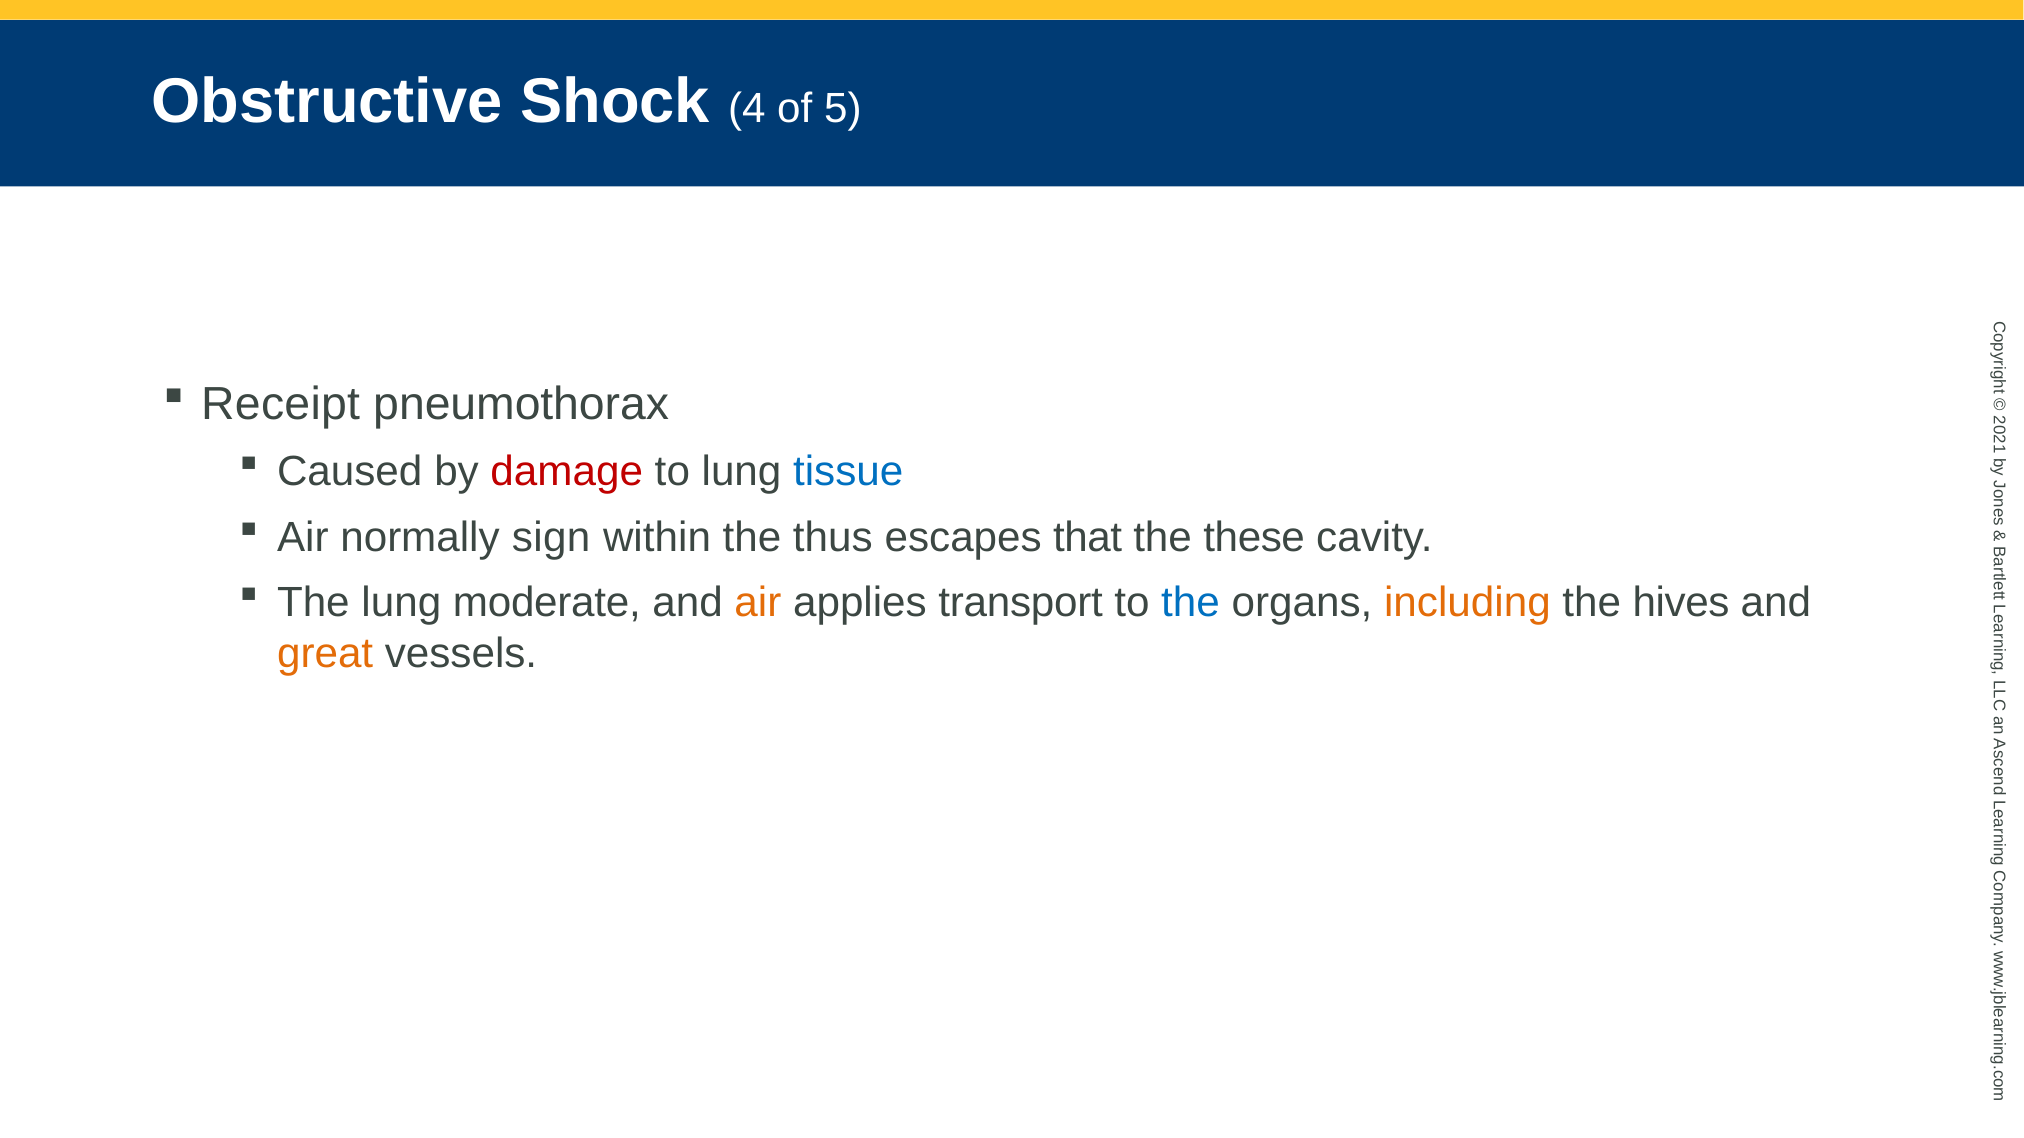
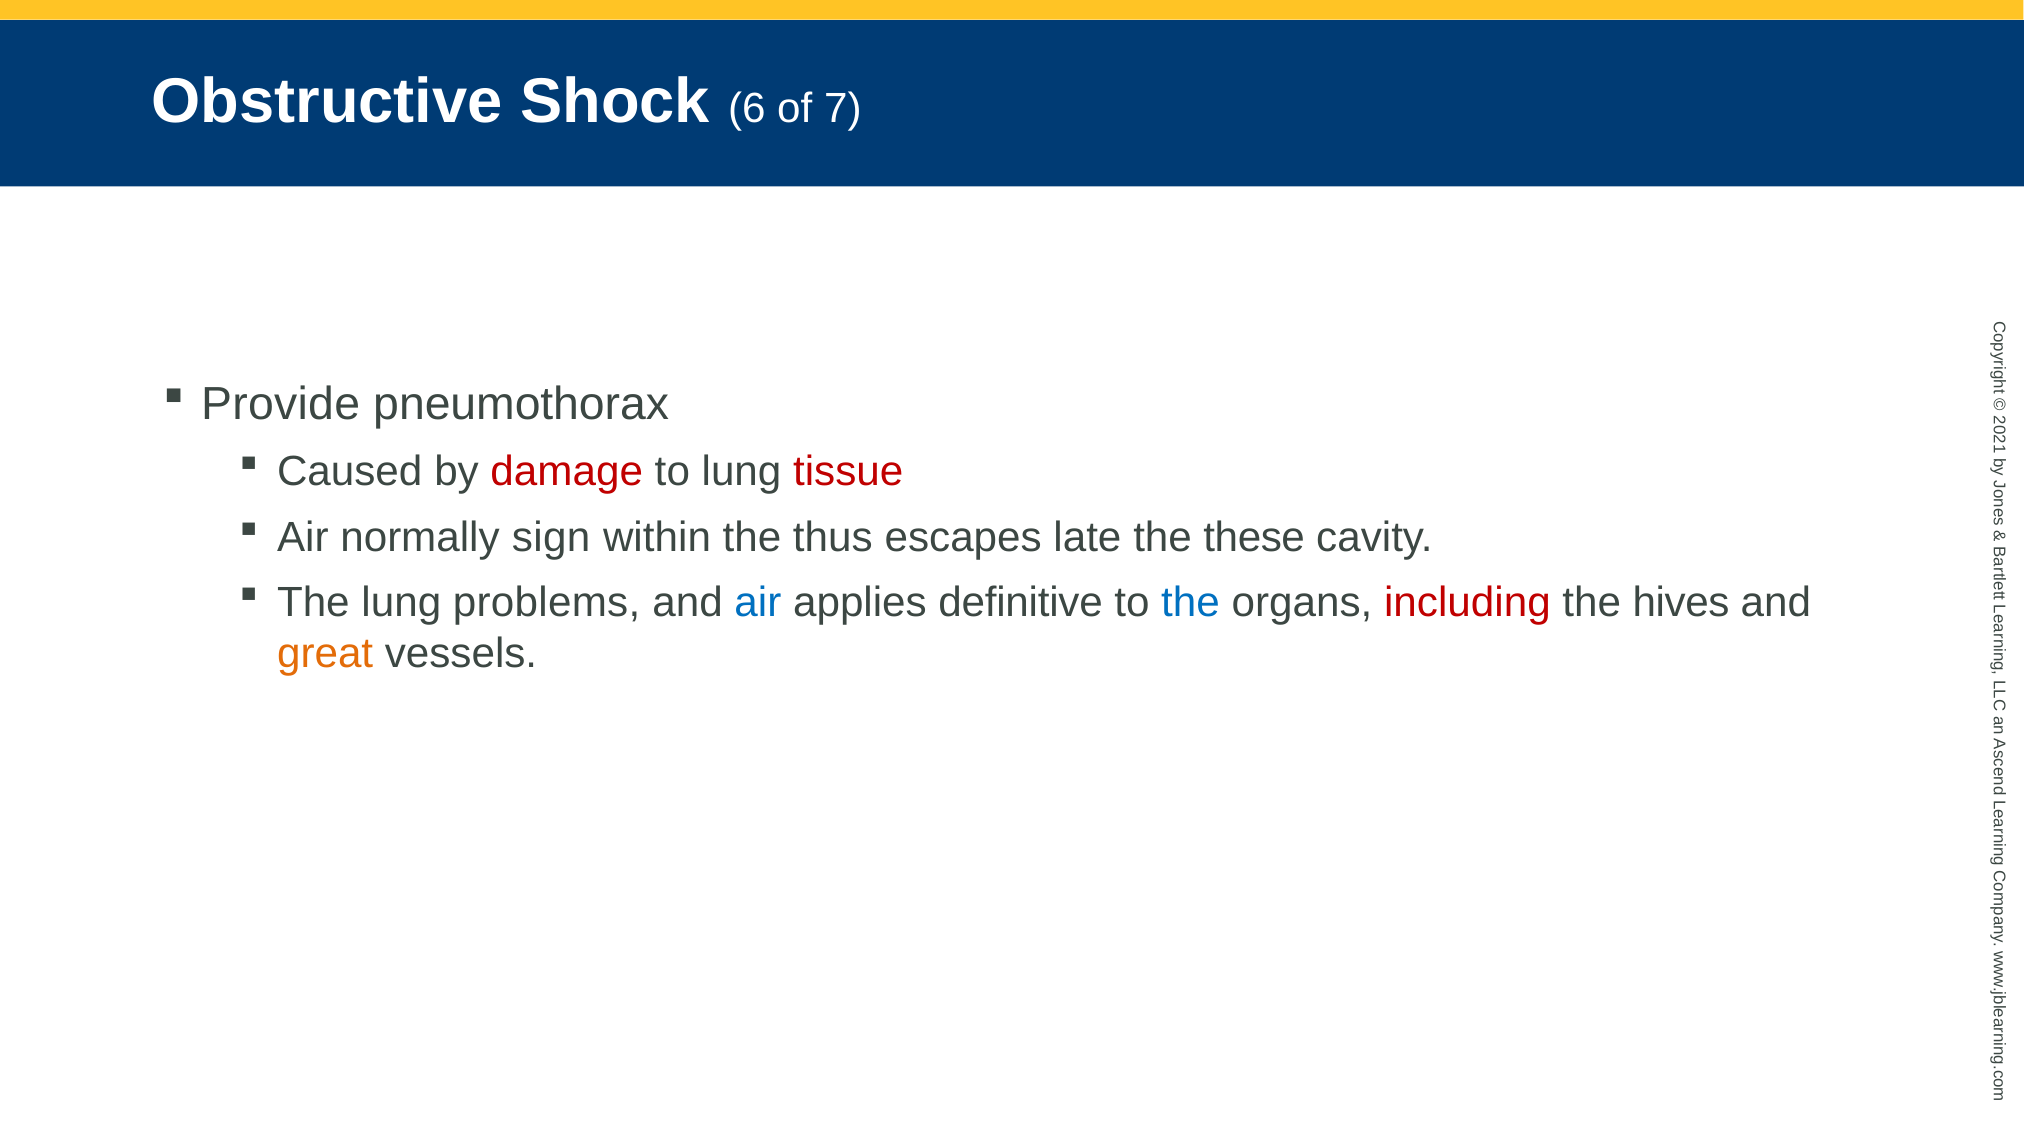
4: 4 -> 6
5: 5 -> 7
Receipt: Receipt -> Provide
tissue colour: blue -> red
that: that -> late
moderate: moderate -> problems
air at (758, 603) colour: orange -> blue
transport: transport -> definitive
including colour: orange -> red
